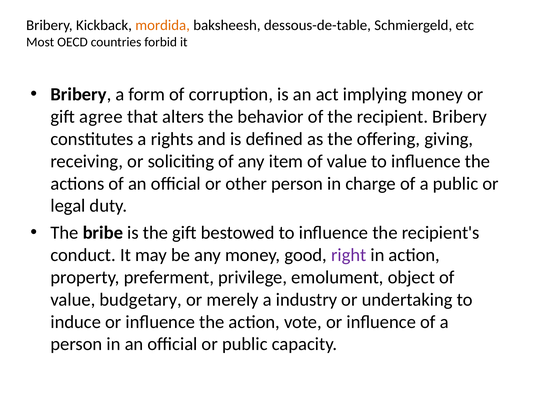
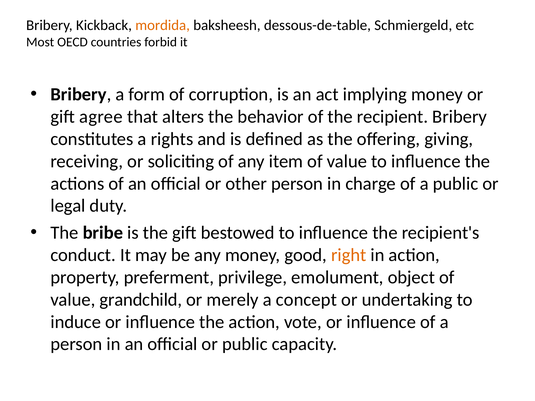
right colour: purple -> orange
budgetary: budgetary -> grandchild
industry: industry -> concept
